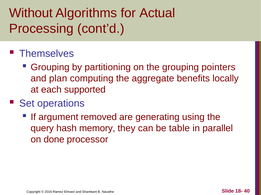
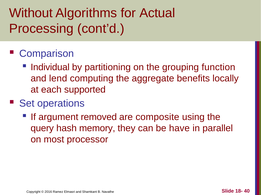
Themselves: Themselves -> Comparison
Grouping at (50, 67): Grouping -> Individual
pointers: pointers -> function
plan: plan -> lend
generating: generating -> composite
table: table -> have
done: done -> most
